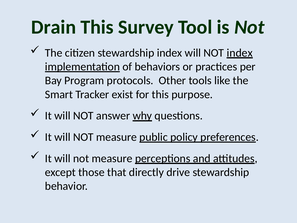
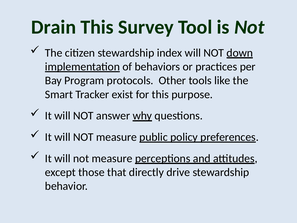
NOT index: index -> down
